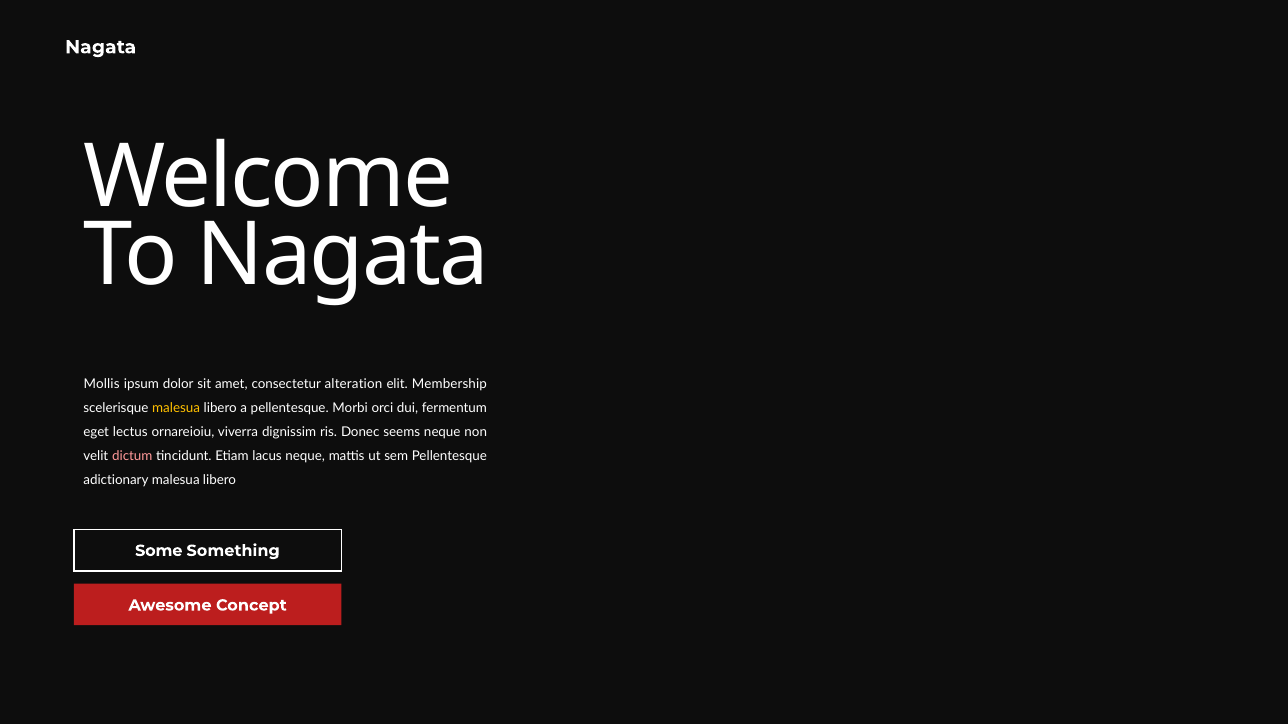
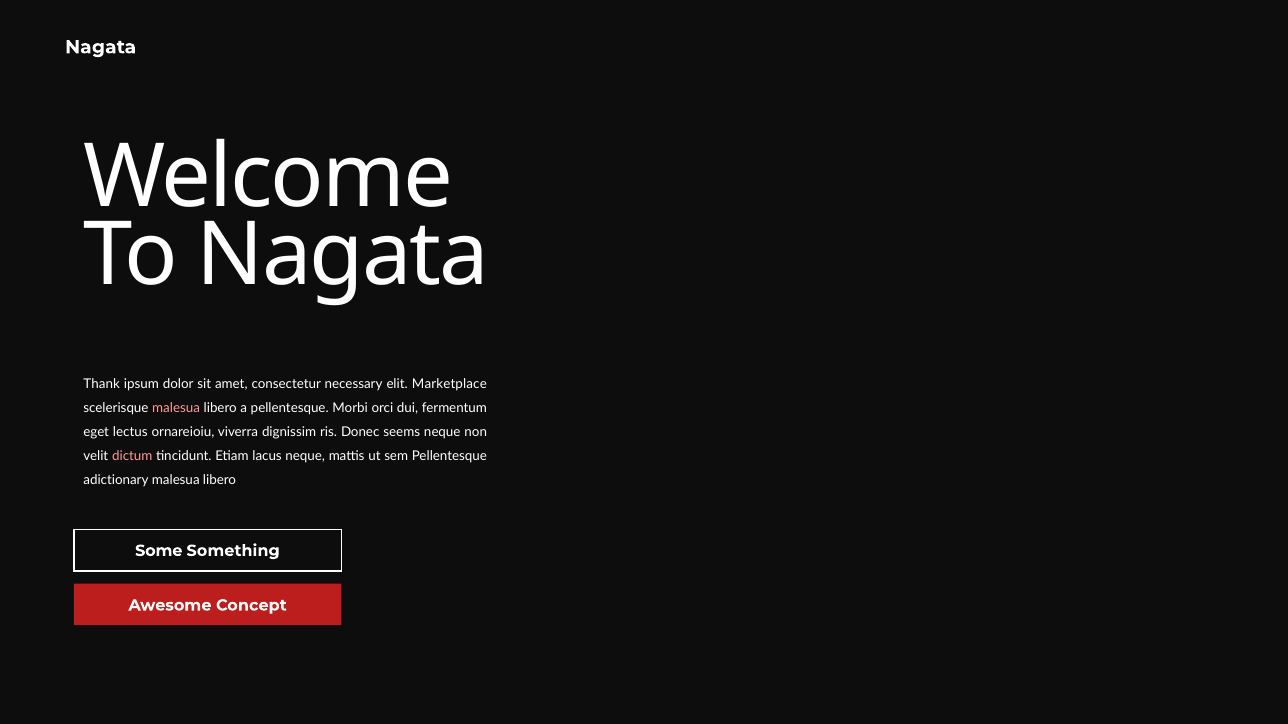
Mollis: Mollis -> Thank
alteration: alteration -> necessary
Membership: Membership -> Marketplace
malesua at (176, 408) colour: yellow -> pink
